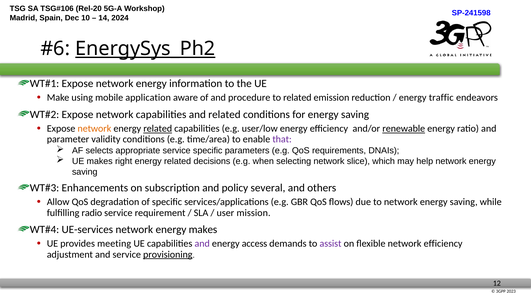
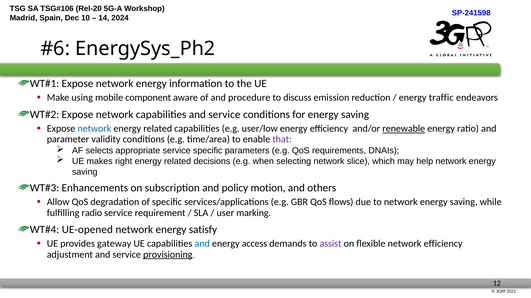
EnergySys_Ph2 underline: present -> none
application: application -> component
to related: related -> discuss
capabilities and related: related -> service
network at (94, 129) colour: orange -> blue
related at (158, 129) underline: present -> none
several: several -> motion
mission: mission -> marking
UE-services: UE-services -> UE-opened
energy makes: makes -> satisfy
meeting: meeting -> gateway
and at (202, 244) colour: purple -> blue
